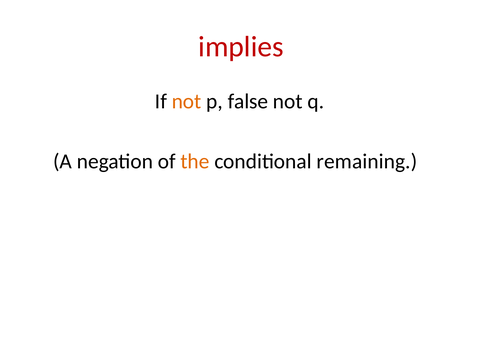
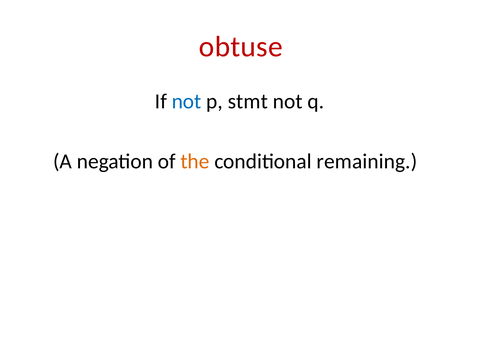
implies: implies -> obtuse
not at (187, 101) colour: orange -> blue
false: false -> stmt
